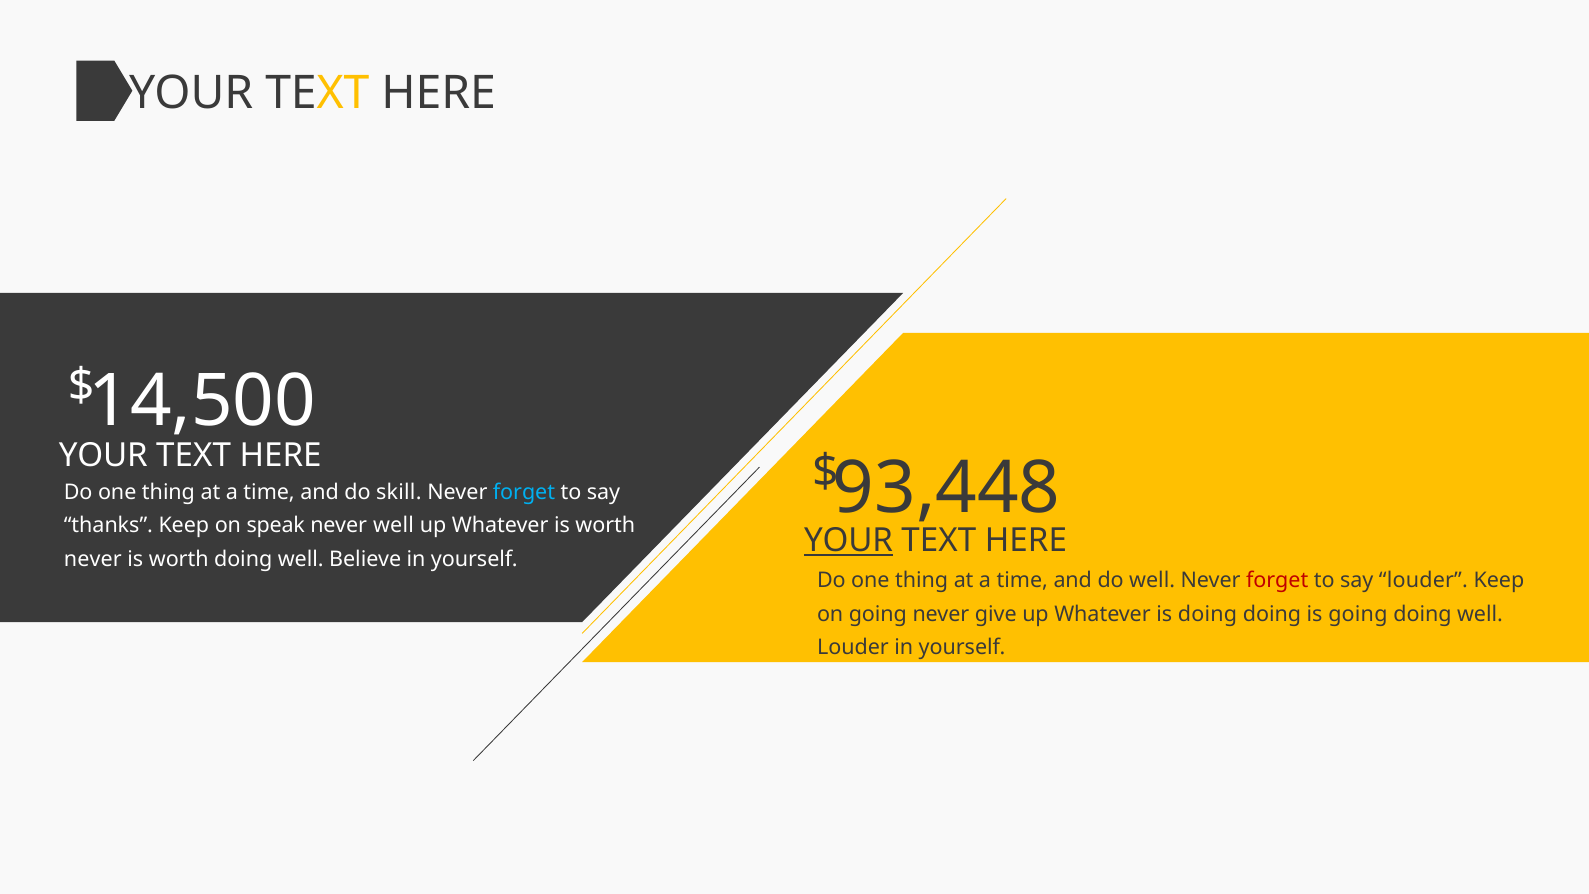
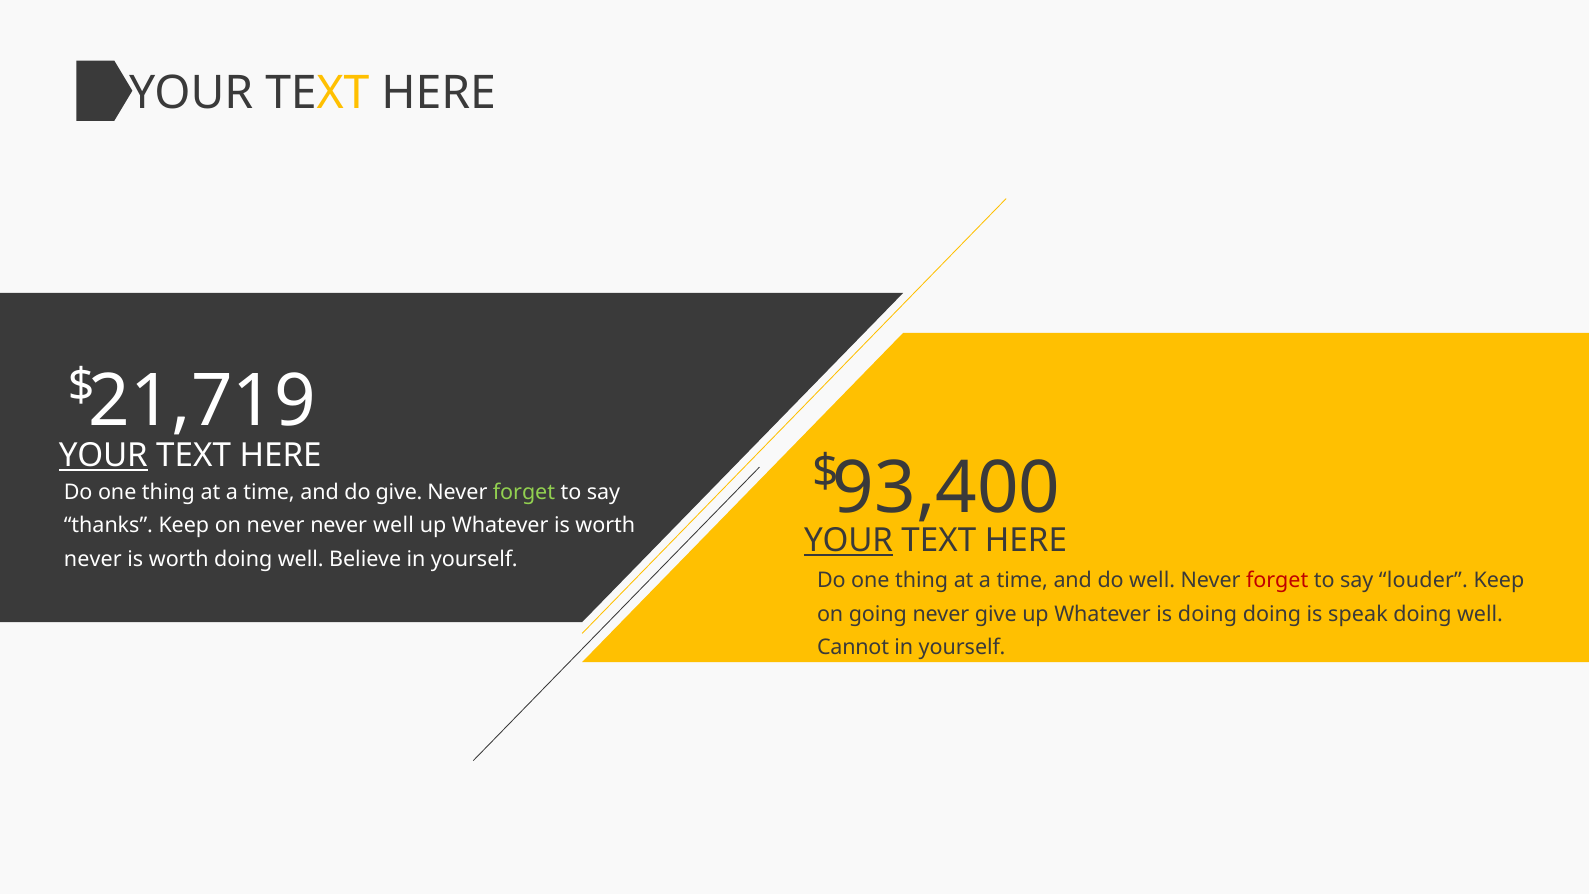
14,500: 14,500 -> 21,719
YOUR at (103, 455) underline: none -> present
93,448: 93,448 -> 93,400
do skill: skill -> give
forget at (524, 492) colour: light blue -> light green
on speak: speak -> never
is going: going -> speak
Louder at (853, 647): Louder -> Cannot
